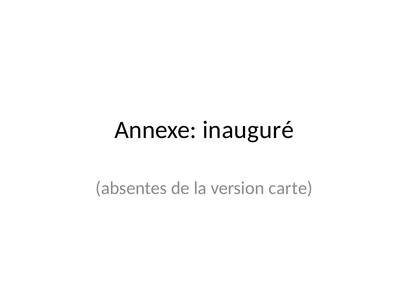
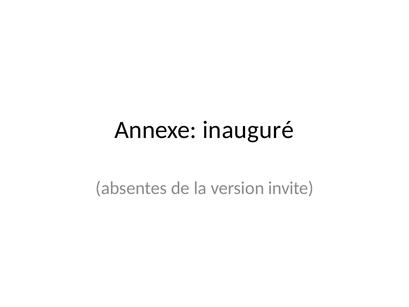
carte: carte -> invite
